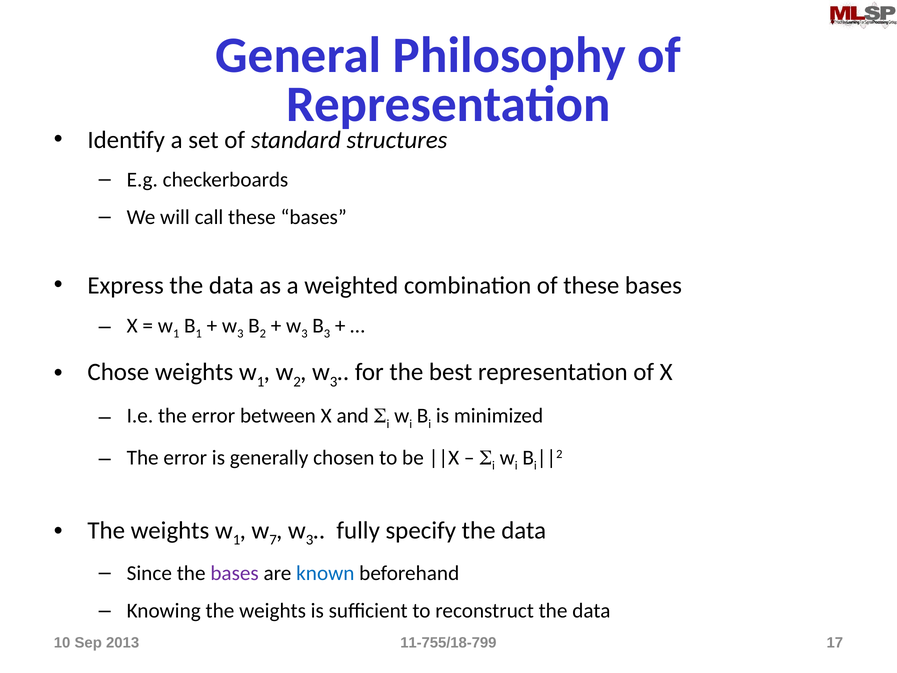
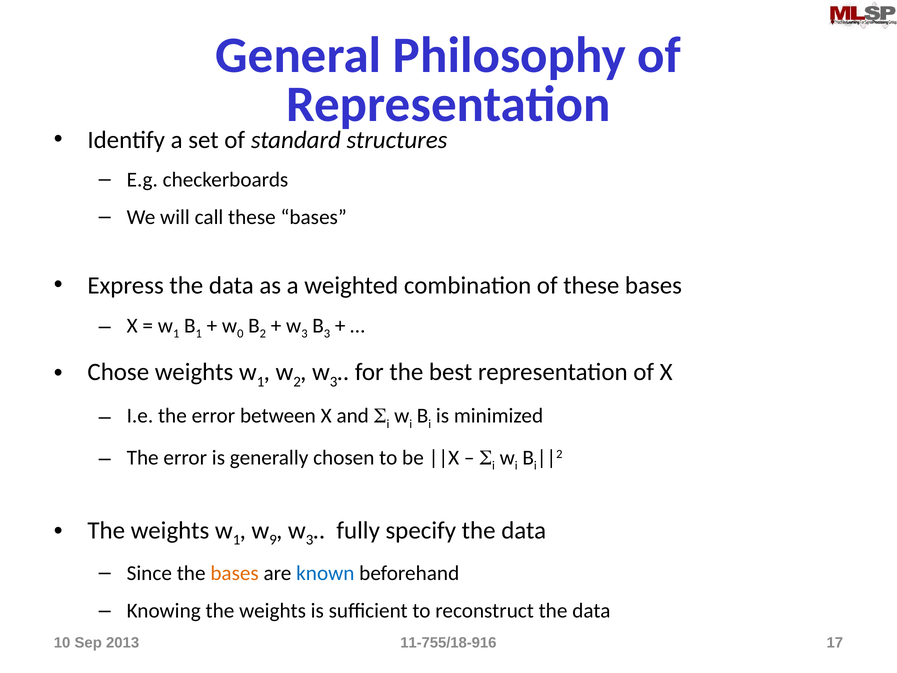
3 at (240, 334): 3 -> 0
7: 7 -> 9
bases at (235, 573) colour: purple -> orange
11-755/18-799: 11-755/18-799 -> 11-755/18-916
